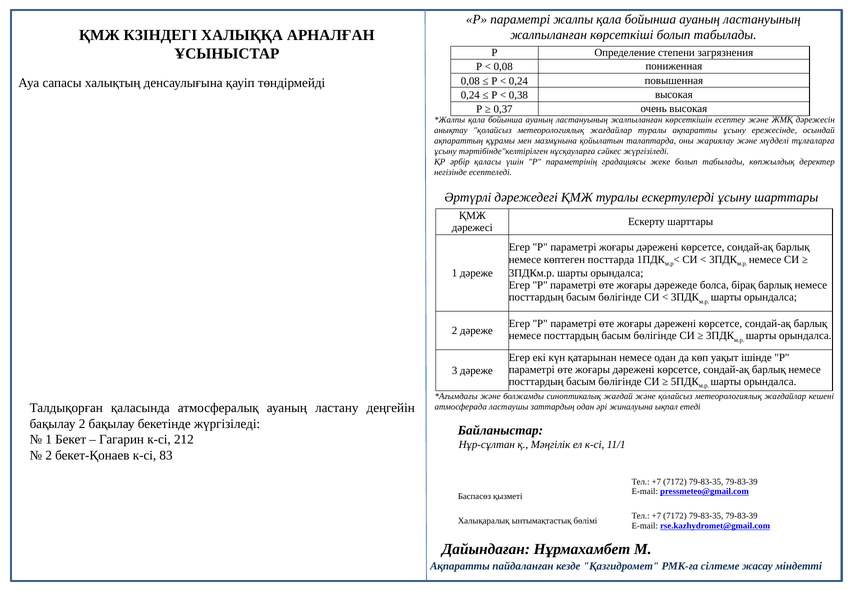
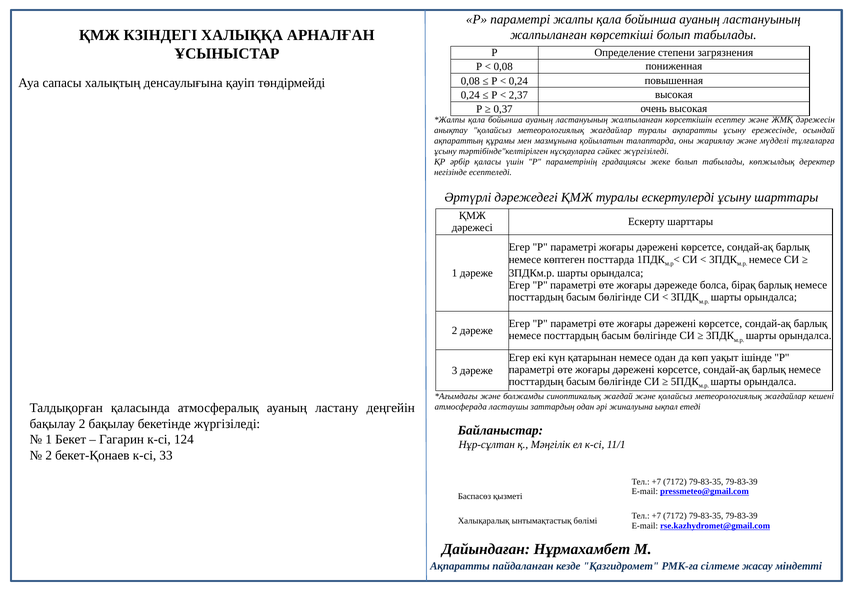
0,38: 0,38 -> 2,37
212: 212 -> 124
83: 83 -> 33
